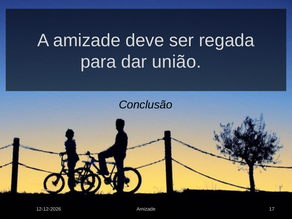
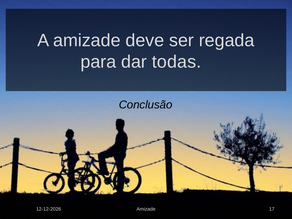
união: união -> todas
